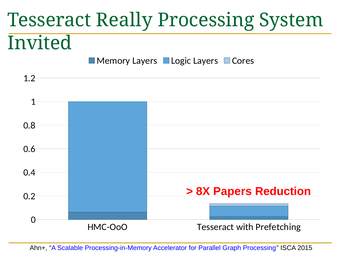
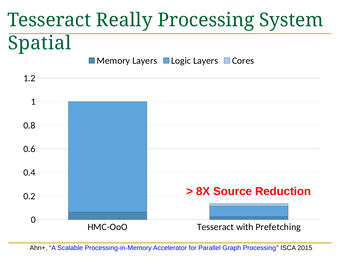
Invited: Invited -> Spatial
Papers: Papers -> Source
